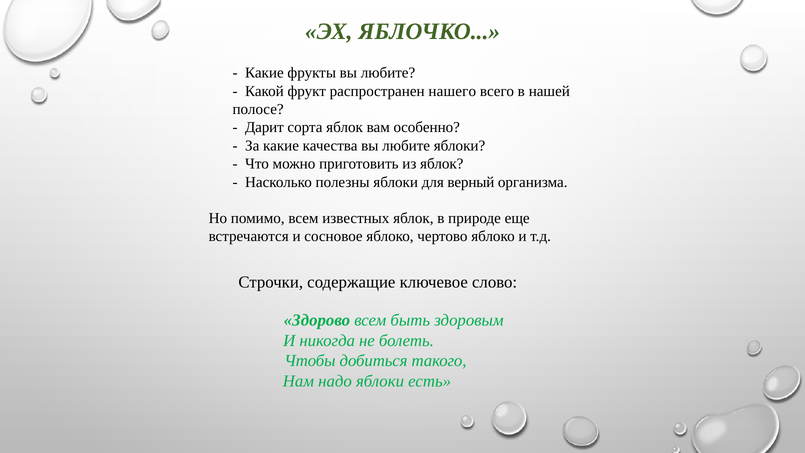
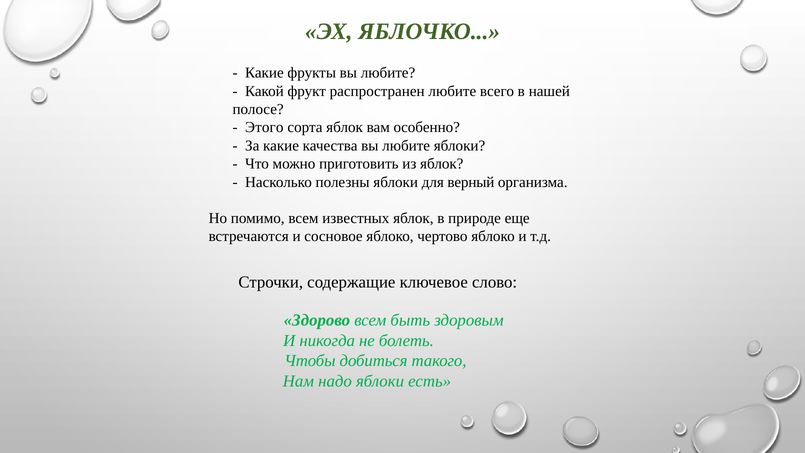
распространен нашего: нашего -> любите
Дарит: Дарит -> Этого
